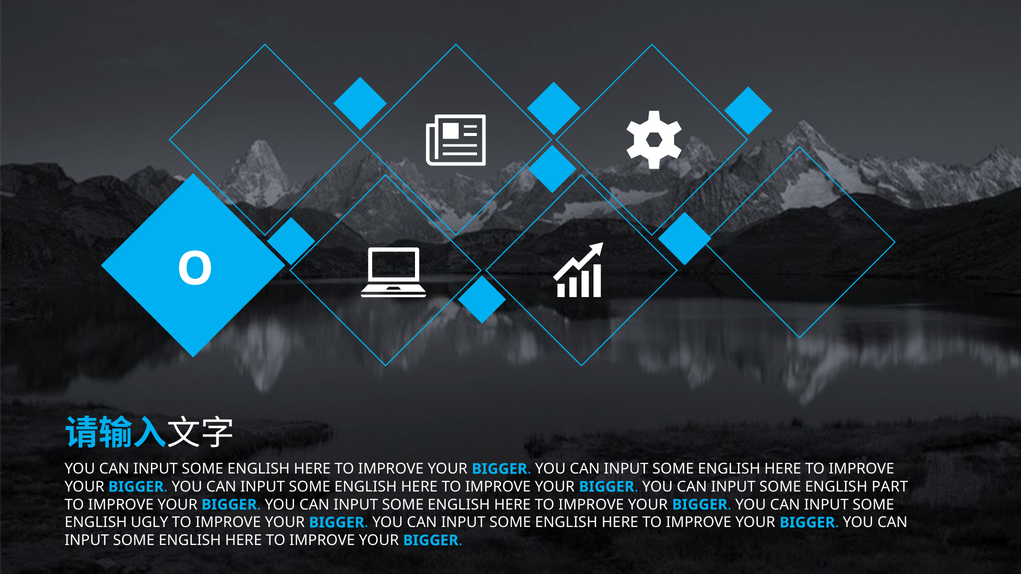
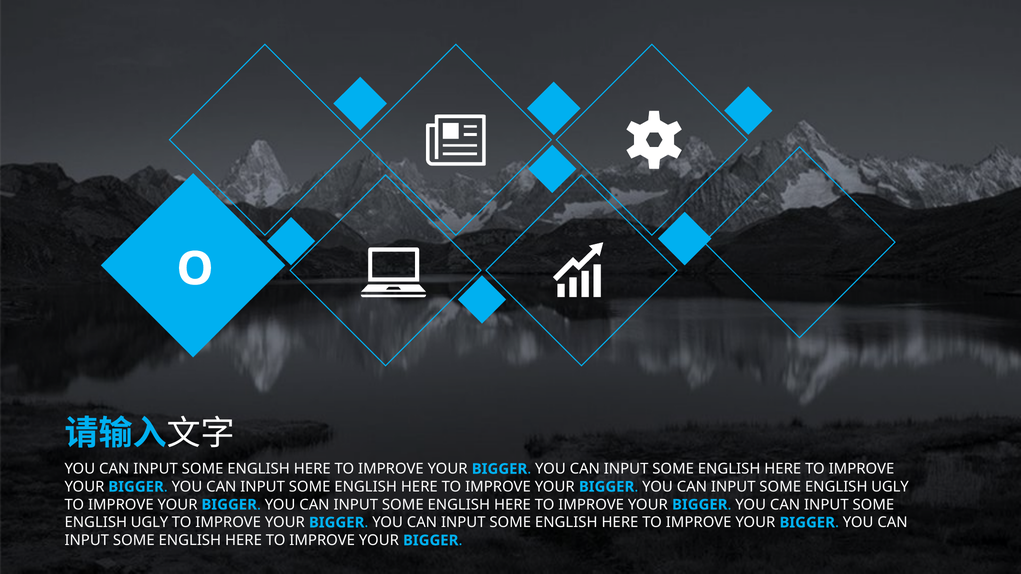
PART at (890, 487): PART -> UGLY
